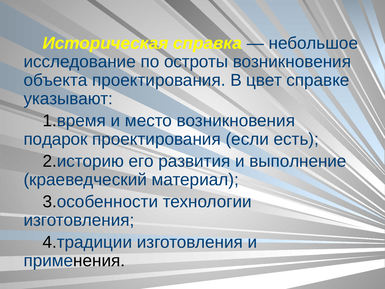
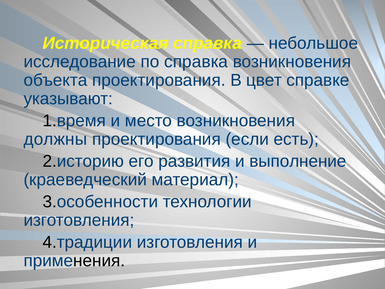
по остроты: остроты -> справка
подарок: подарок -> должны
